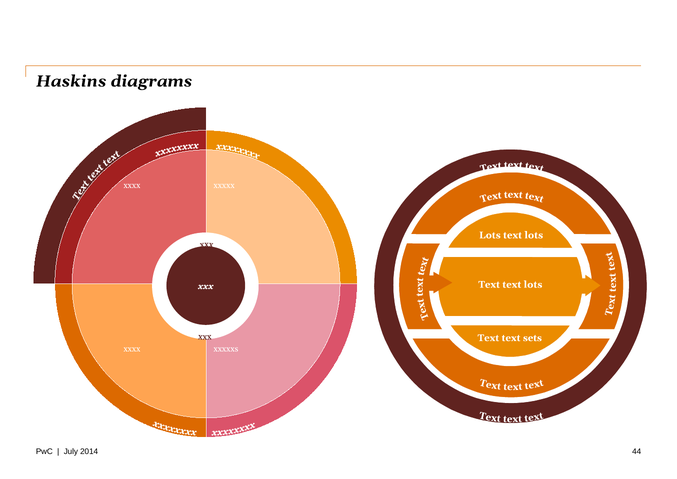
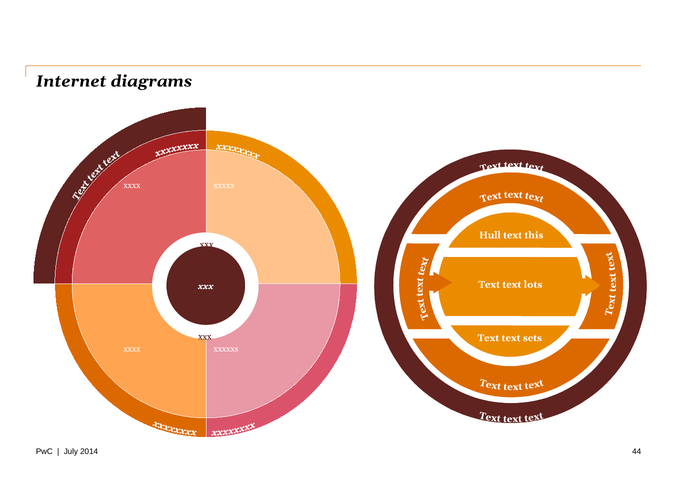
Haskins: Haskins -> Internet
Lots at (490, 235): Lots -> Hull
lots at (534, 235): lots -> this
